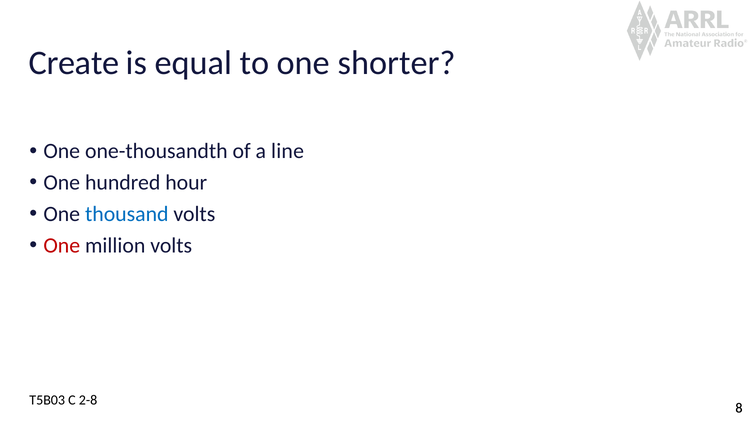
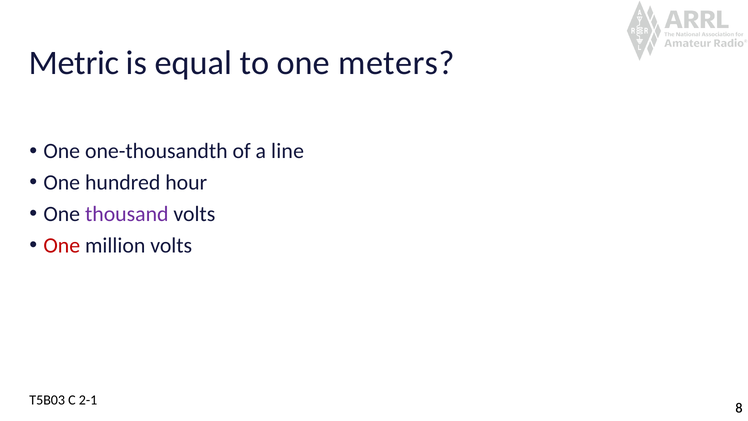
Create: Create -> Metric
shorter: shorter -> meters
thousand colour: blue -> purple
2-8: 2-8 -> 2-1
